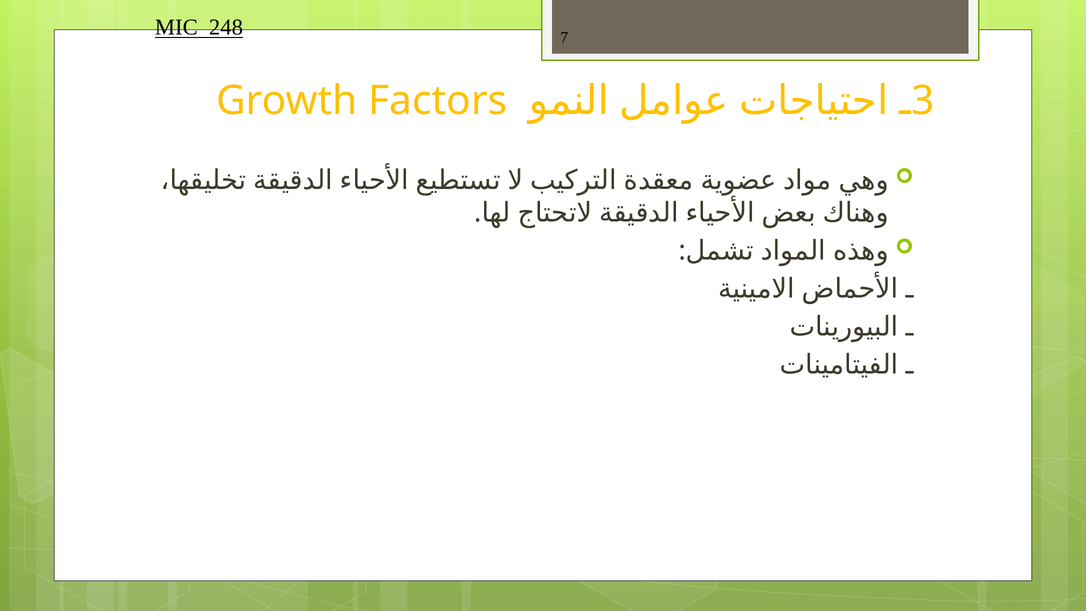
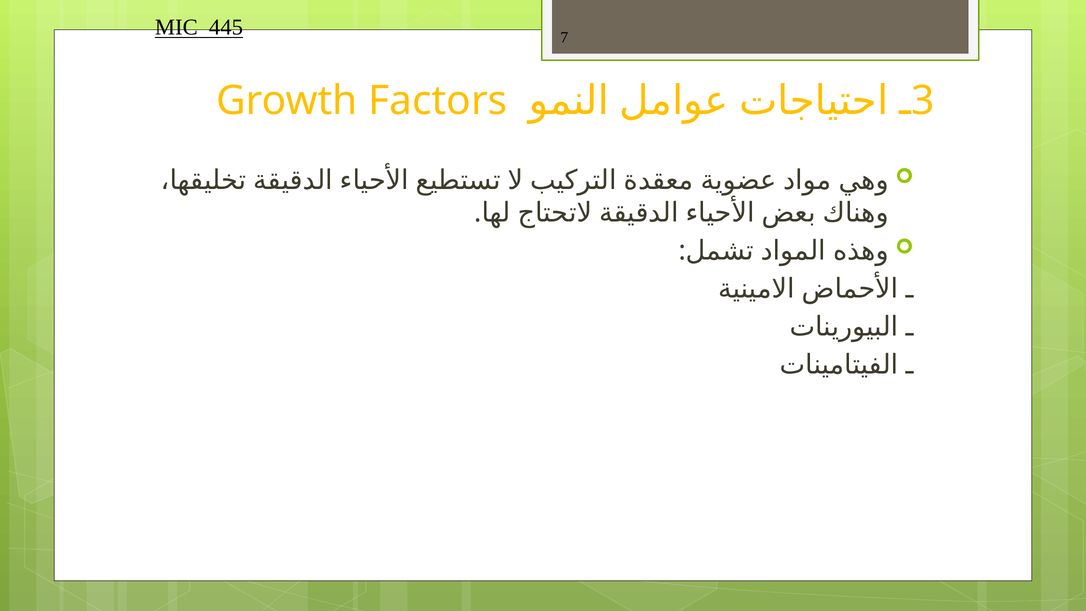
248: 248 -> 445
